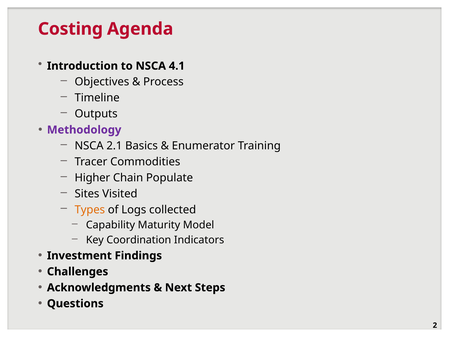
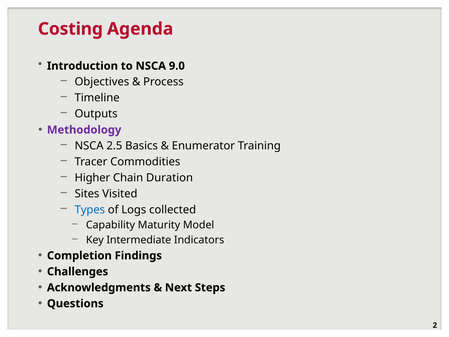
4.1: 4.1 -> 9.0
2.1: 2.1 -> 2.5
Populate: Populate -> Duration
Types colour: orange -> blue
Coordination: Coordination -> Intermediate
Investment: Investment -> Completion
